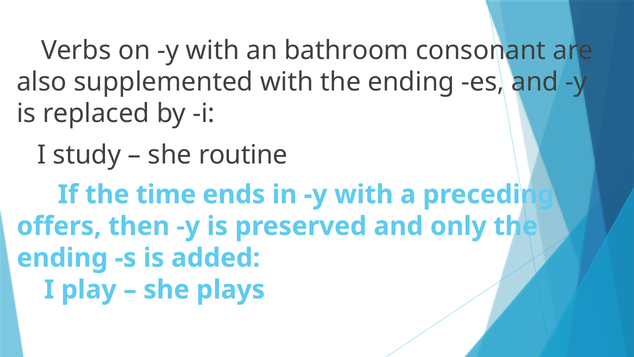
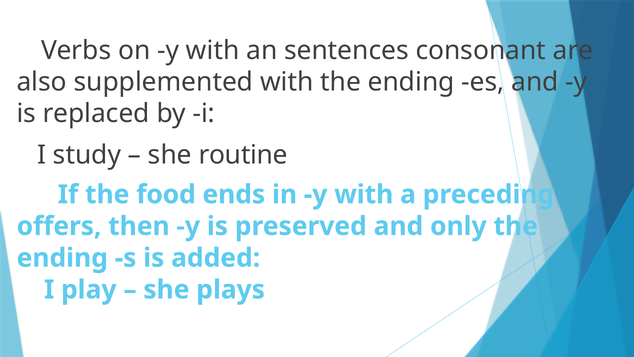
bathroom: bathroom -> sentences
time: time -> food
